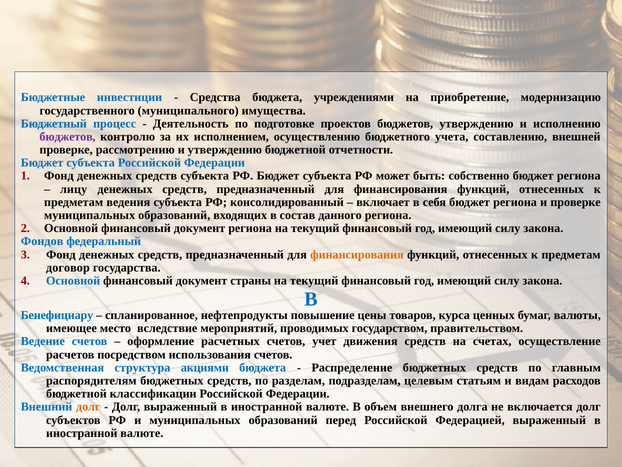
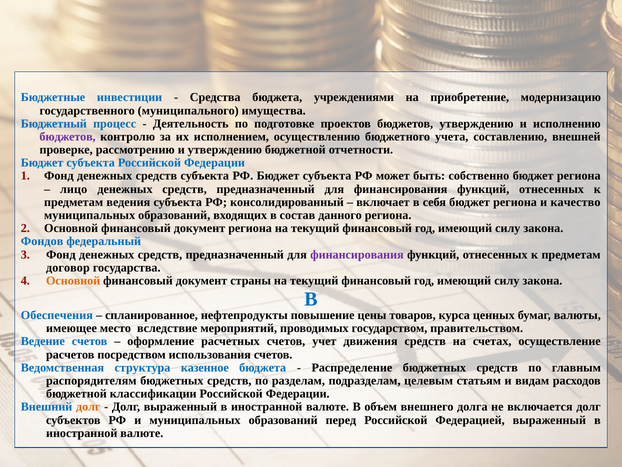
лицу: лицу -> лицо
и проверке: проверке -> качество
финансирования at (357, 254) colour: orange -> purple
Основной at (73, 280) colour: blue -> orange
Бенефициару: Бенефициару -> Обеспечения
акциями: акциями -> казенное
